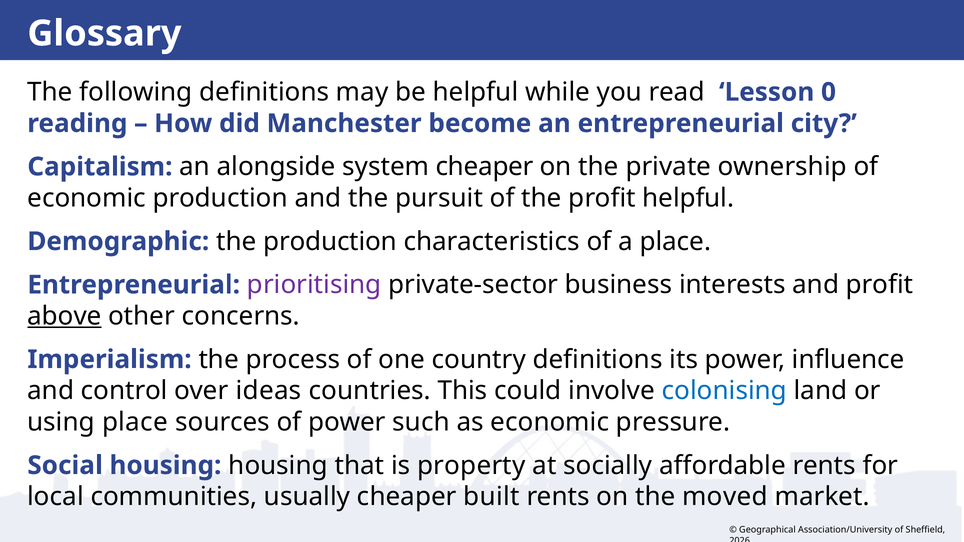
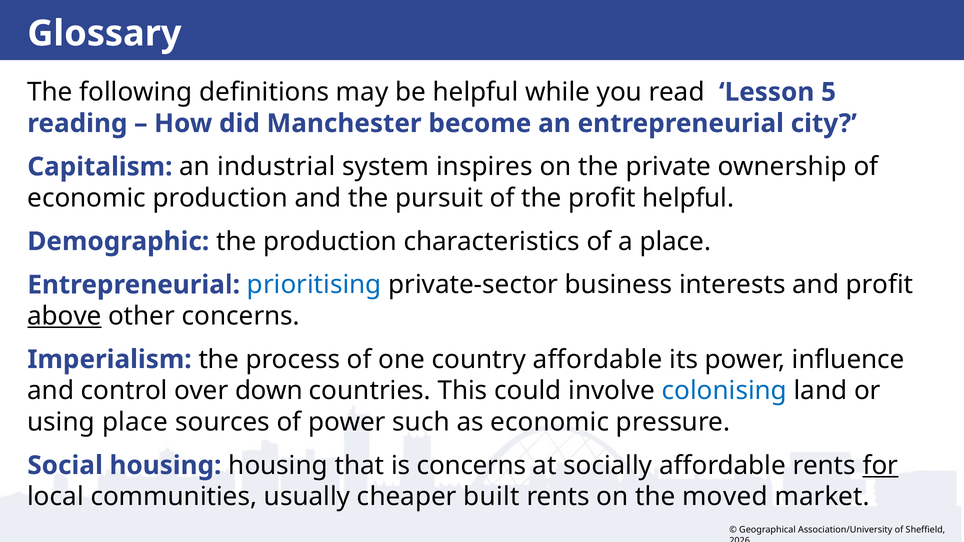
0: 0 -> 5
alongside: alongside -> industrial
system cheaper: cheaper -> inspires
prioritising colour: purple -> blue
country definitions: definitions -> affordable
ideas: ideas -> down
is property: property -> concerns
for underline: none -> present
